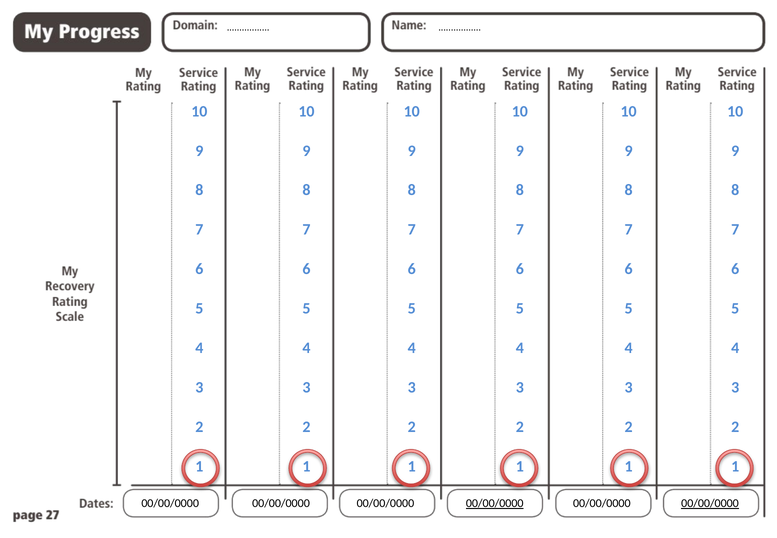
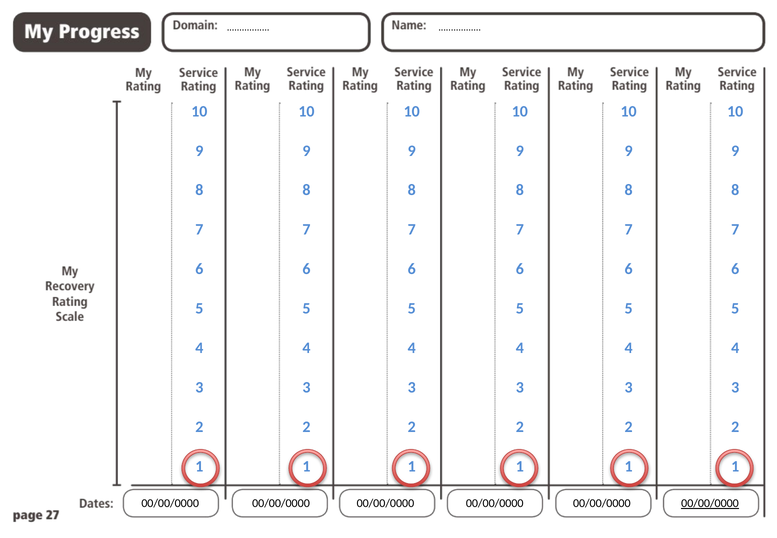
00/00/0000 at (495, 503) underline: present -> none
